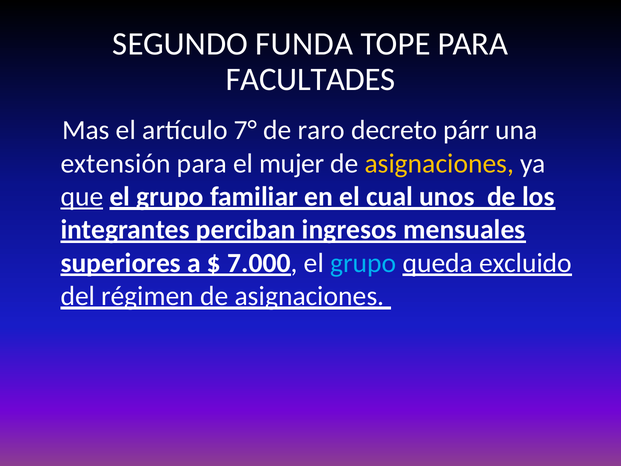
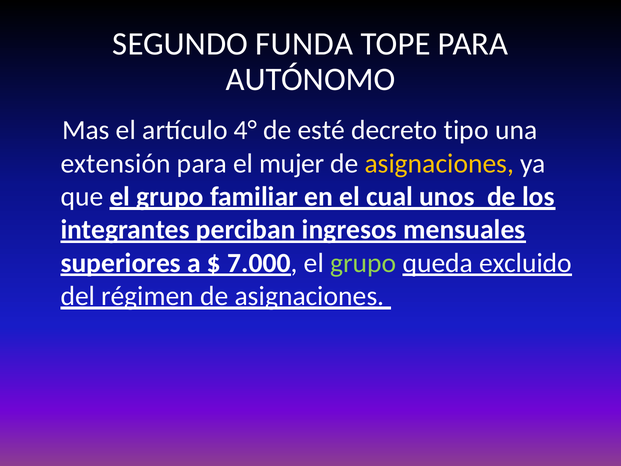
FACULTADES: FACULTADES -> AUTÓNOMO
7°: 7° -> 4°
raro: raro -> esté
párr: párr -> tipo
que underline: present -> none
grupo at (363, 263) colour: light blue -> light green
